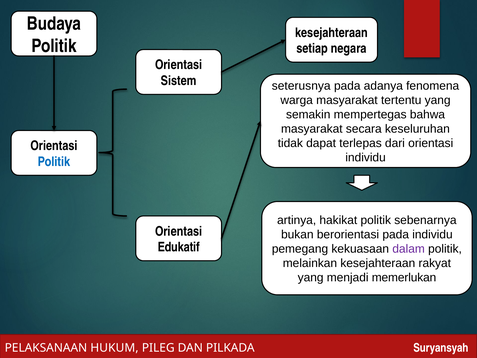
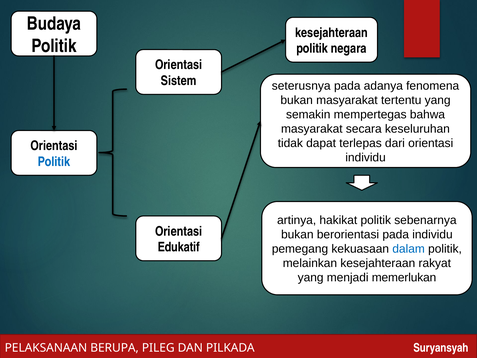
setiap at (312, 49): setiap -> politik
warga at (297, 100): warga -> bukan
dalam colour: purple -> blue
HUKUM: HUKUM -> BERUPA
